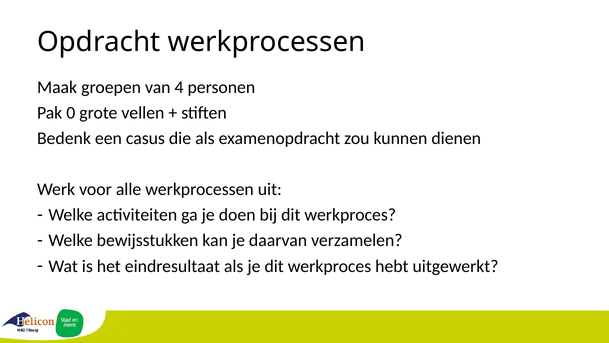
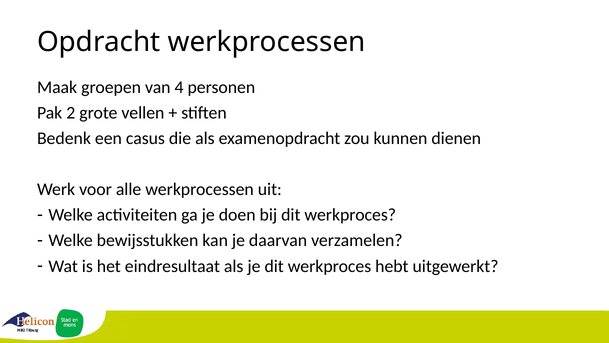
0: 0 -> 2
